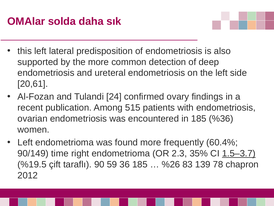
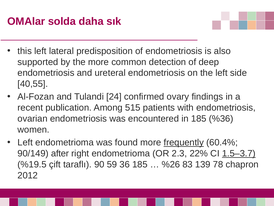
20,61: 20,61 -> 40,55
frequently underline: none -> present
time: time -> after
35%: 35% -> 22%
